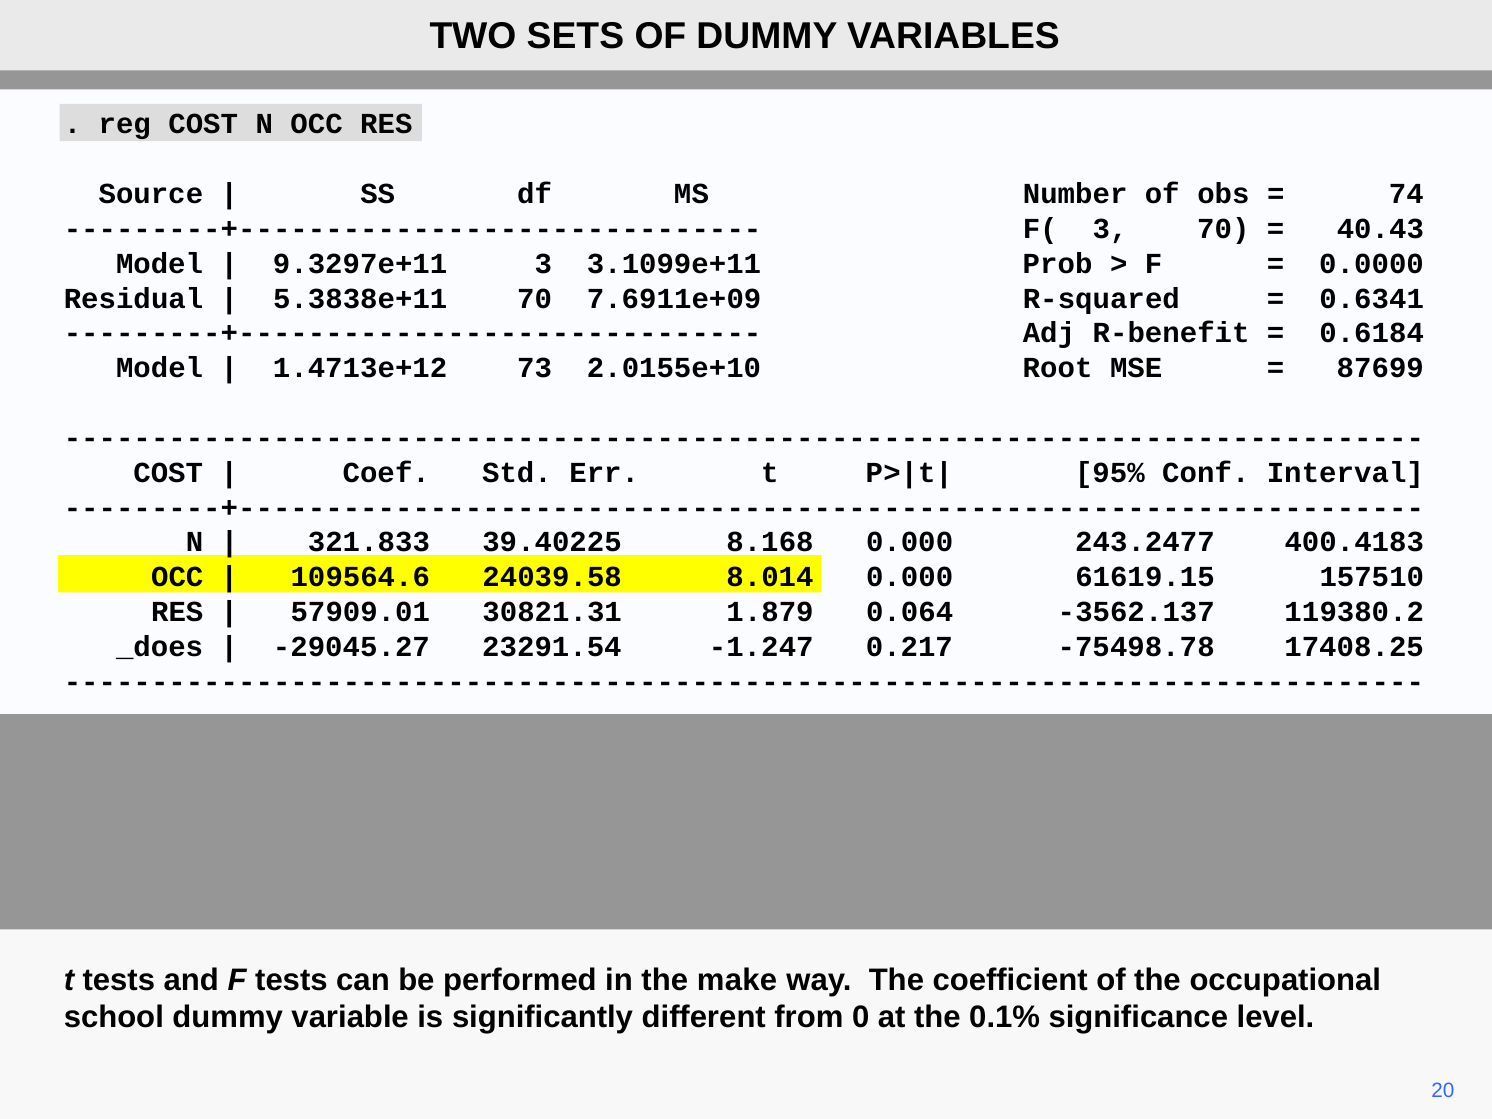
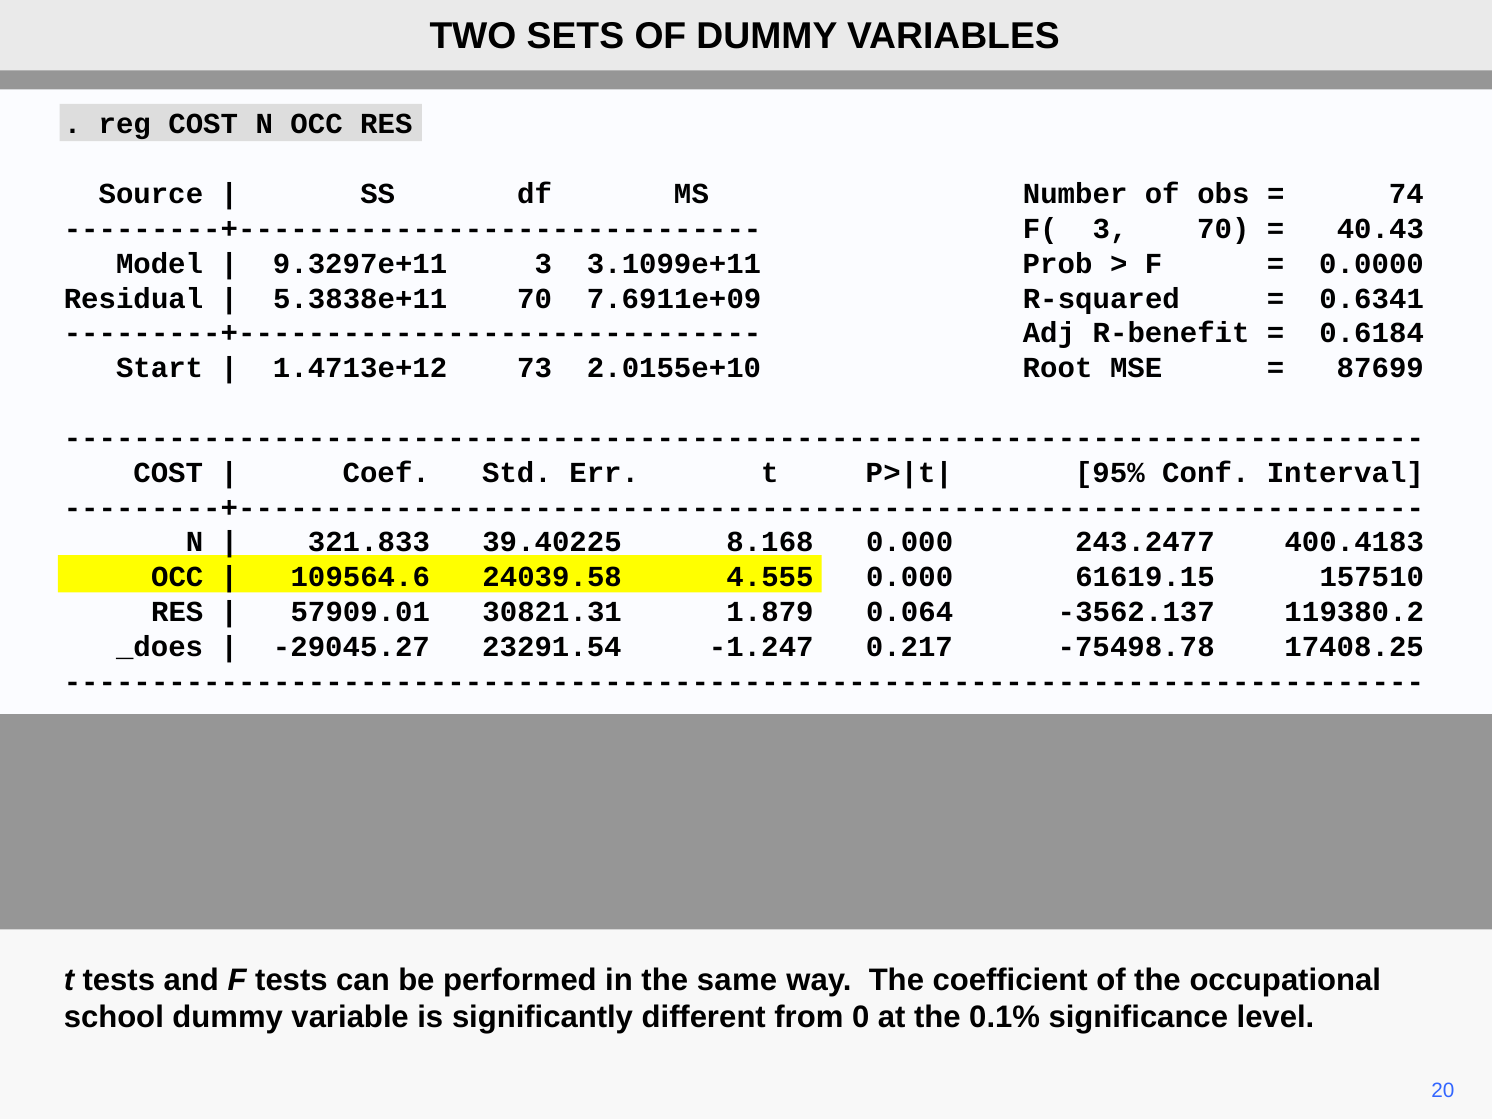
Model at (160, 368): Model -> Start
8.014: 8.014 -> 4.555
make: make -> same
